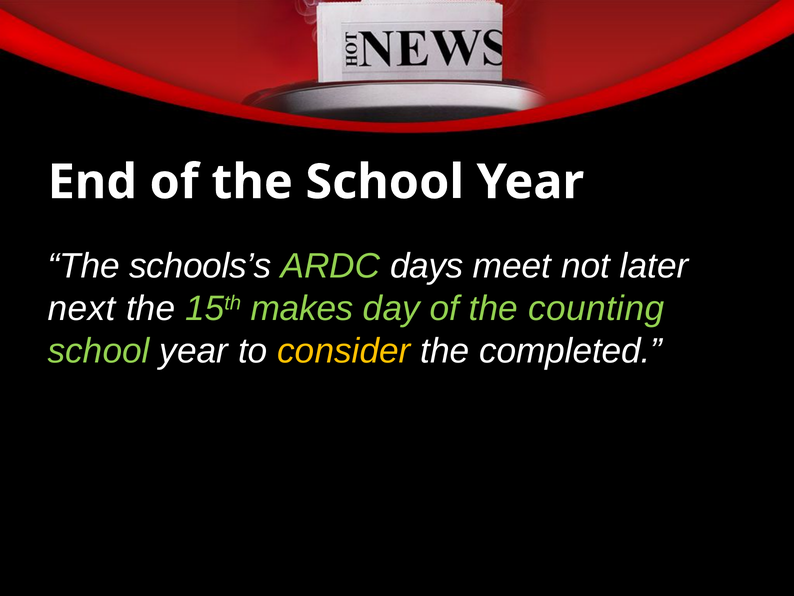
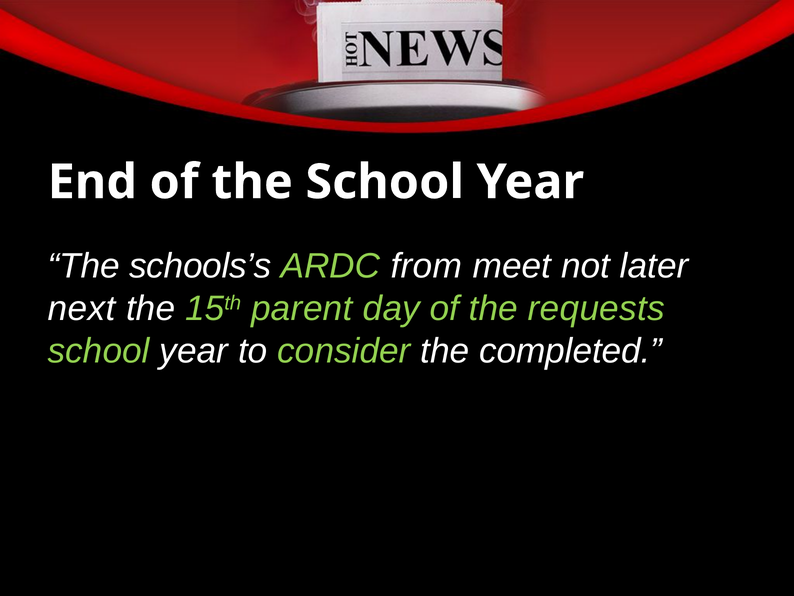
days: days -> from
makes: makes -> parent
counting: counting -> requests
consider colour: yellow -> light green
